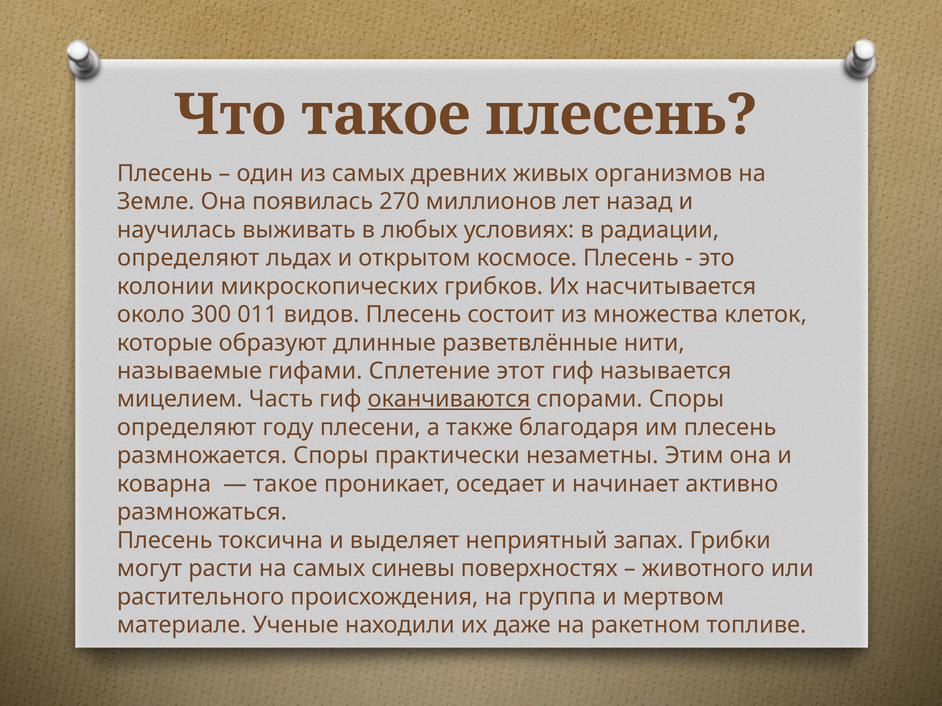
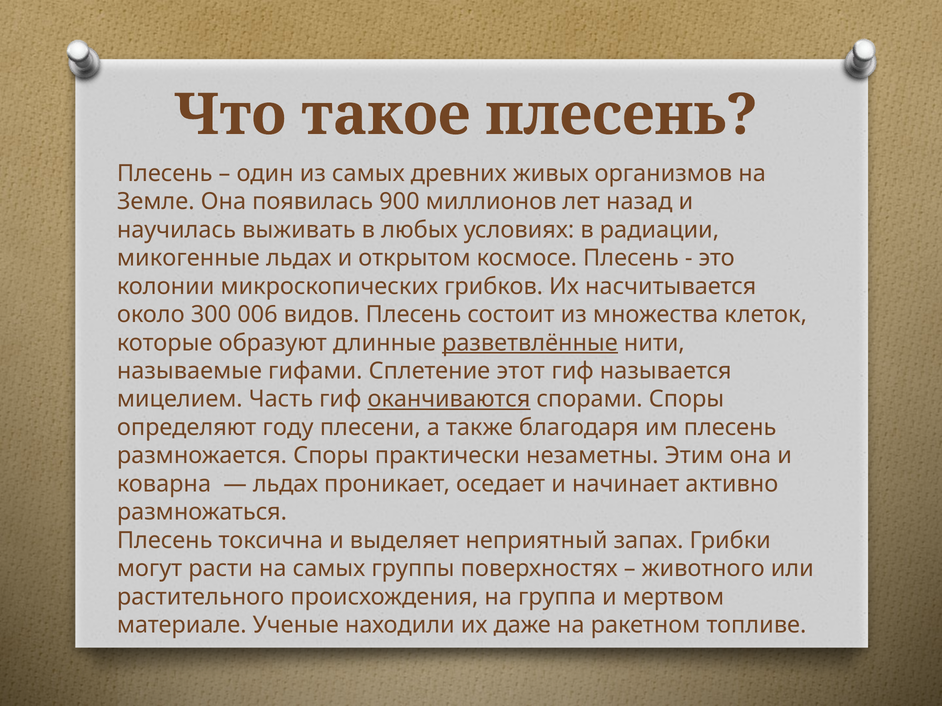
270: 270 -> 900
определяют at (188, 258): определяют -> микогенные
011: 011 -> 006
разветвлённые underline: none -> present
такое at (285, 484): такое -> льдах
синевы: синевы -> группы
